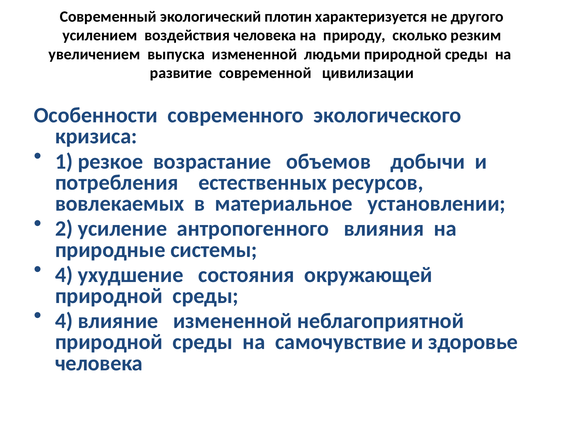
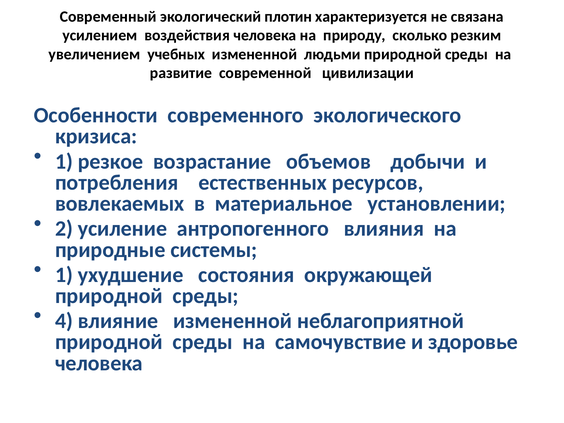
другого: другого -> связана
выпуска: выпуска -> учебных
4 at (64, 275): 4 -> 1
